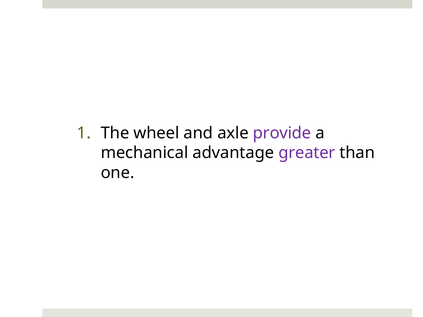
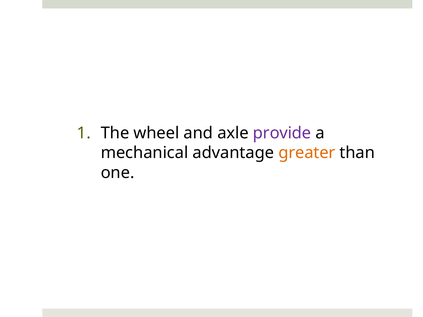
greater colour: purple -> orange
